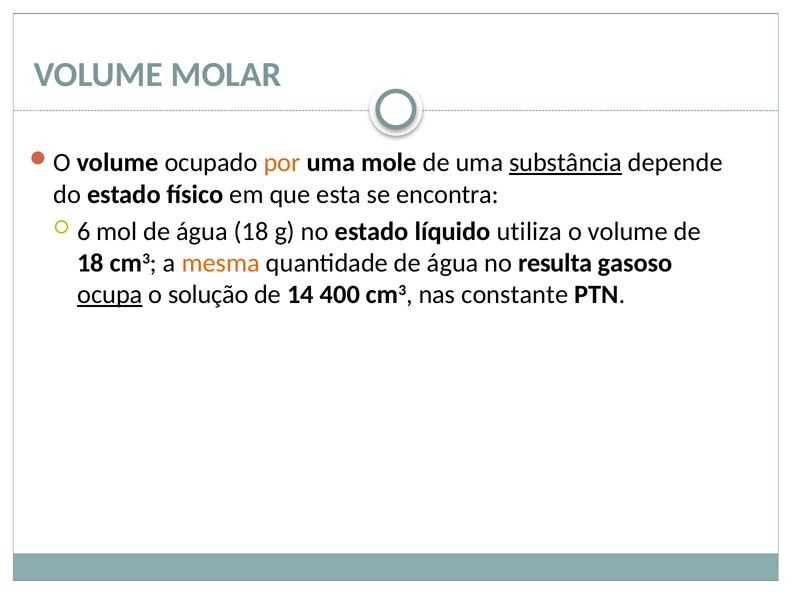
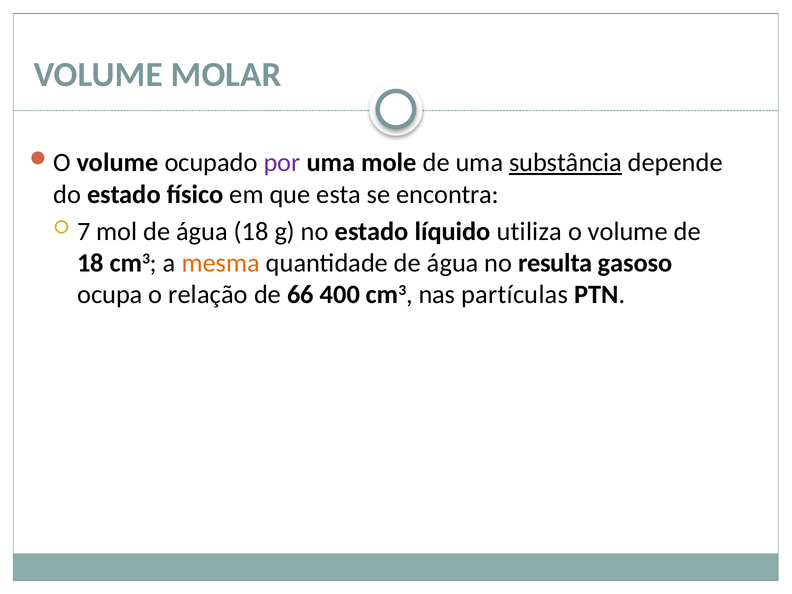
por colour: orange -> purple
6: 6 -> 7
ocupa underline: present -> none
solução: solução -> relação
14: 14 -> 66
constante: constante -> partículas
